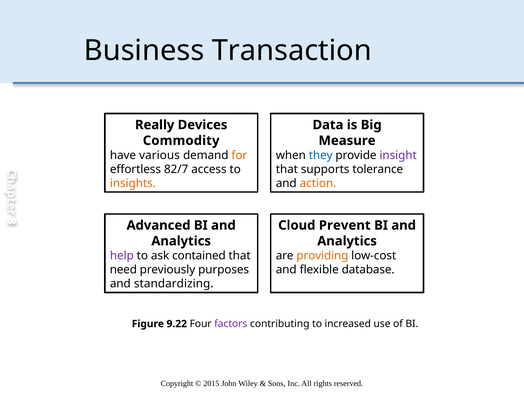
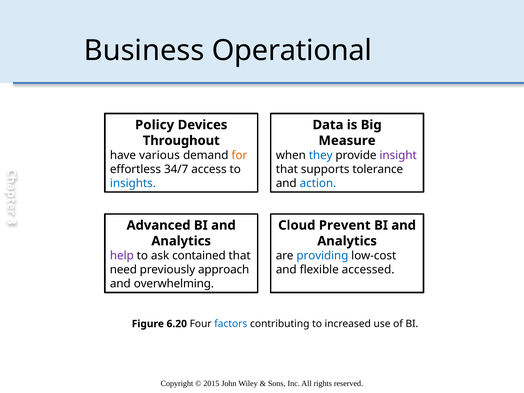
Transaction: Transaction -> Operational
Really: Really -> Policy
Commodity: Commodity -> Throughout
82/7: 82/7 -> 34/7
insights colour: orange -> blue
action colour: orange -> blue
providing colour: orange -> blue
purposes: purposes -> approach
database: database -> accessed
standardizing: standardizing -> overwhelming
9.22: 9.22 -> 6.20
factors colour: purple -> blue
